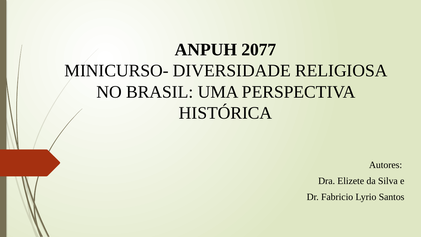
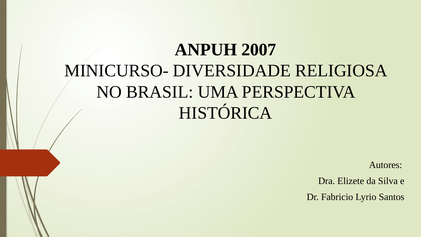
2077: 2077 -> 2007
